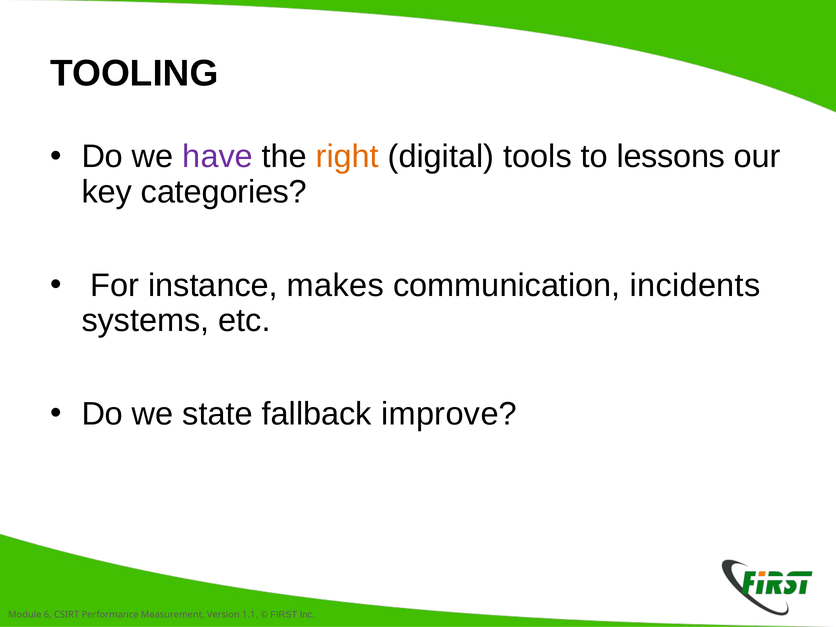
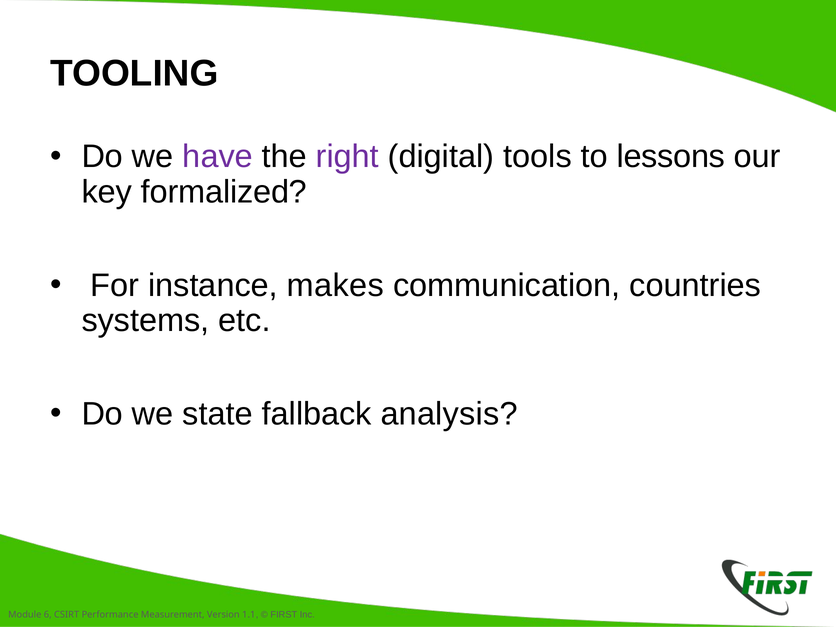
right colour: orange -> purple
categories: categories -> formalized
incidents: incidents -> countries
improve: improve -> analysis
